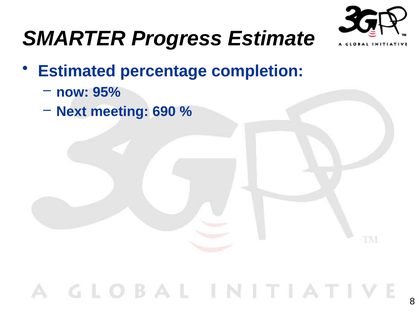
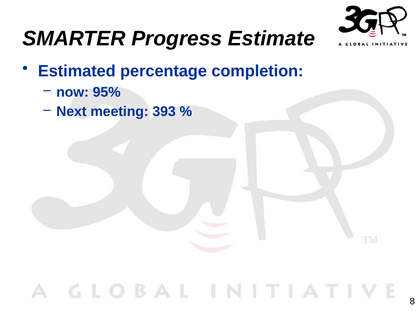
690: 690 -> 393
